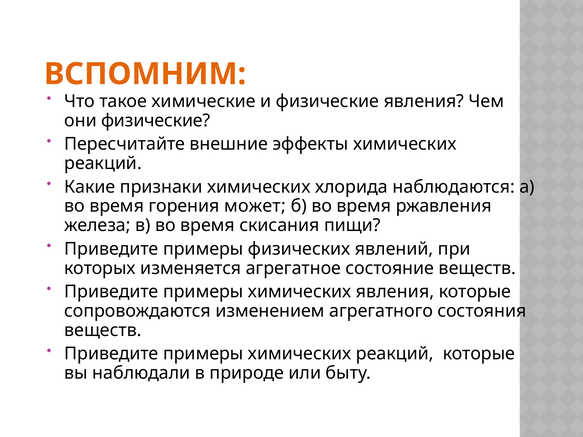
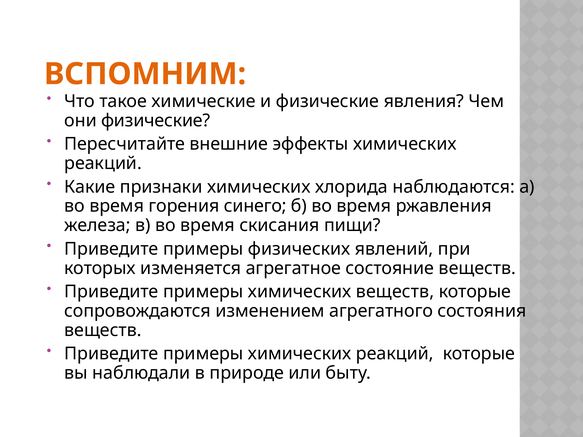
может: может -> синего
химических явления: явления -> веществ
